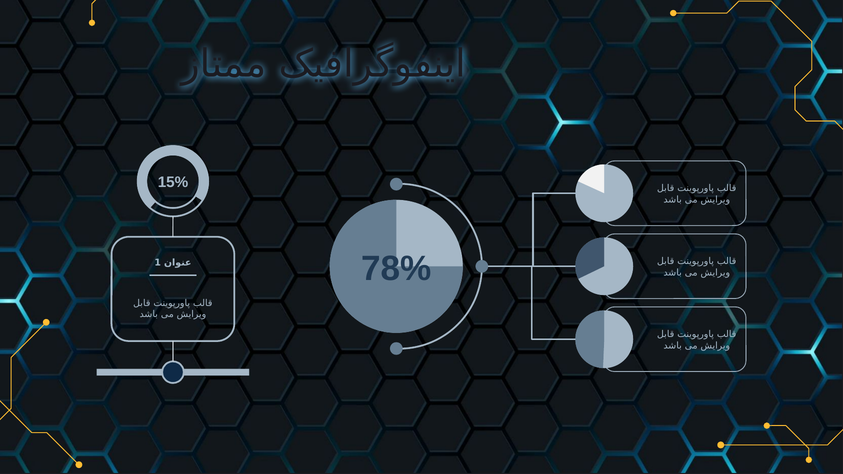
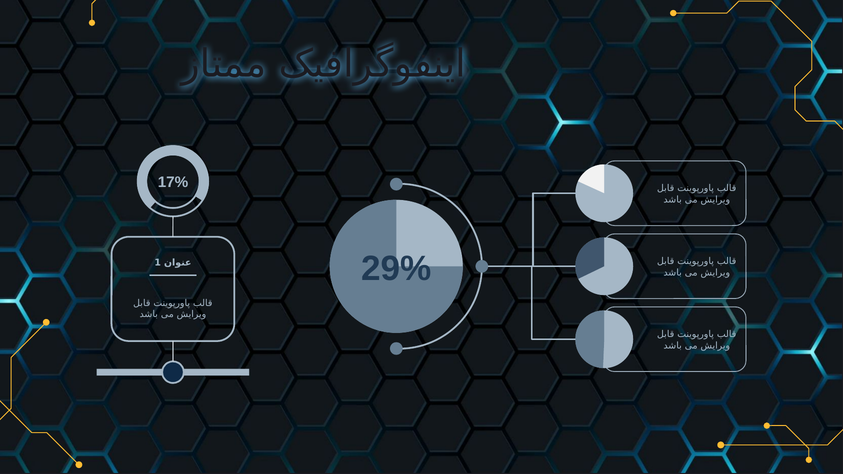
15%: 15% -> 17%
78%: 78% -> 29%
